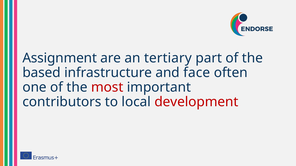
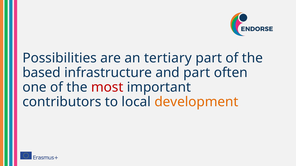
Assignment: Assignment -> Possibilities
and face: face -> part
development colour: red -> orange
